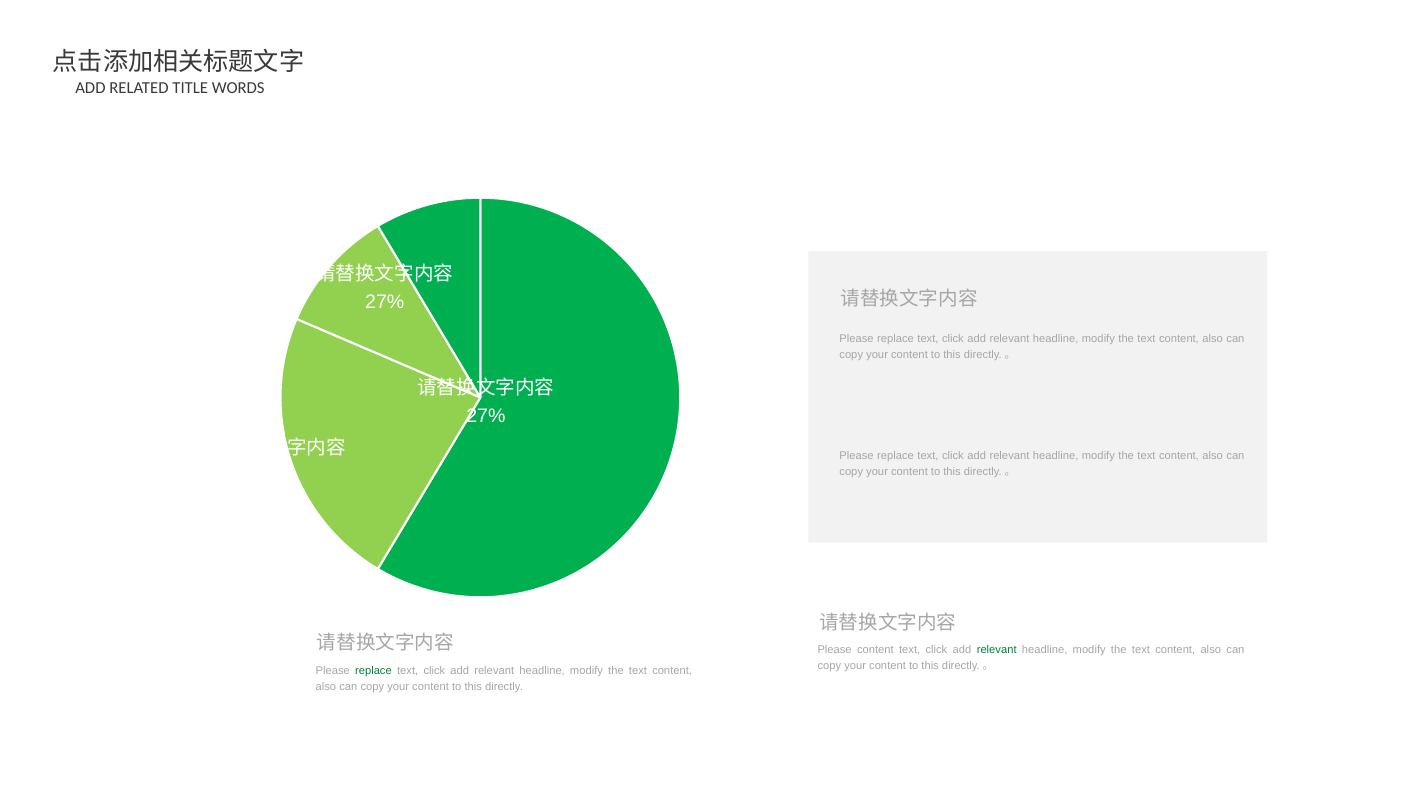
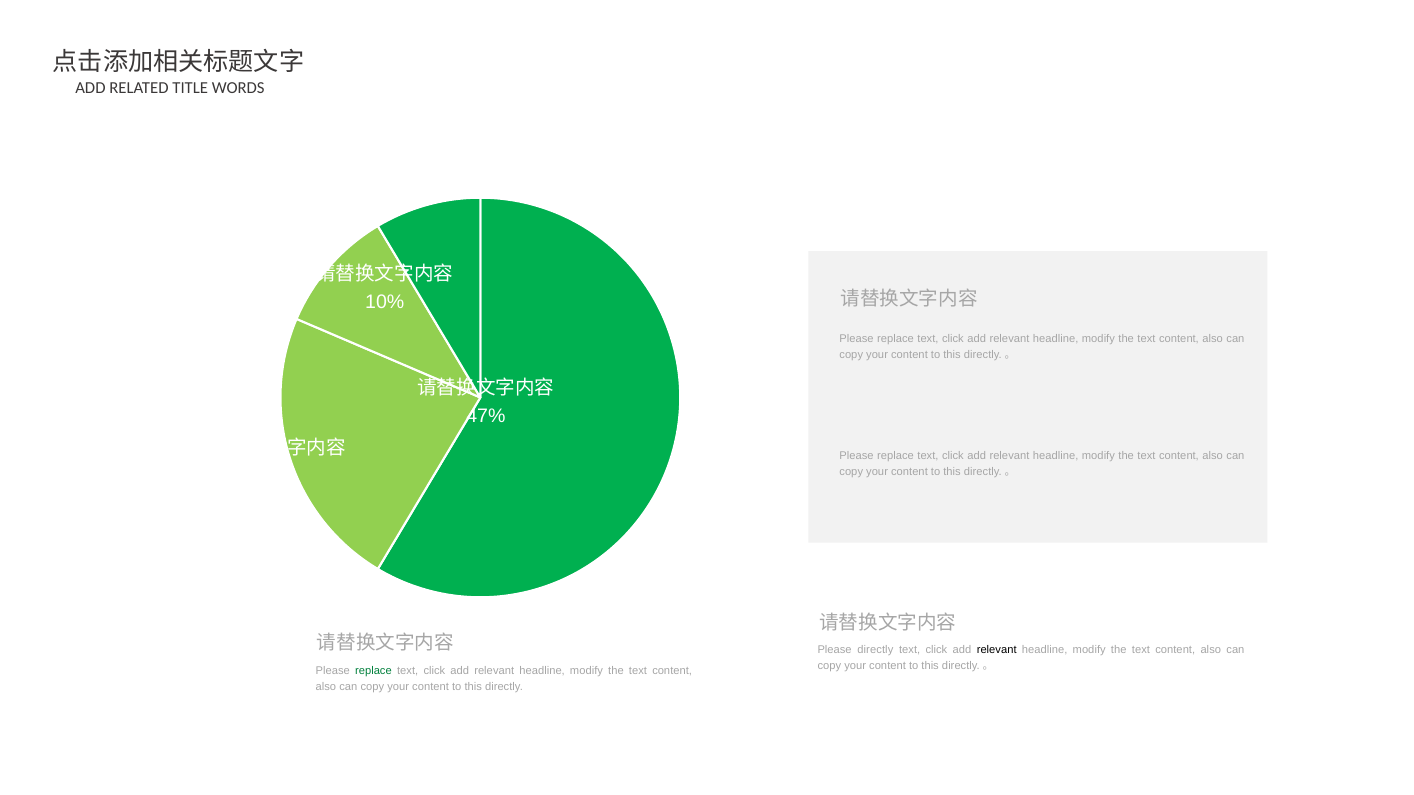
27% at (385, 302): 27% -> 10%
27% at (486, 416): 27% -> 47%
Please content: content -> directly
relevant at (997, 650) colour: green -> black
